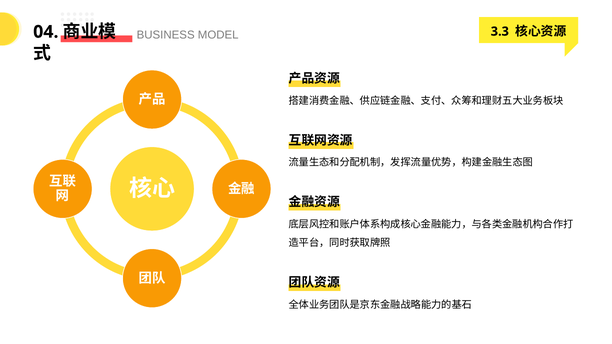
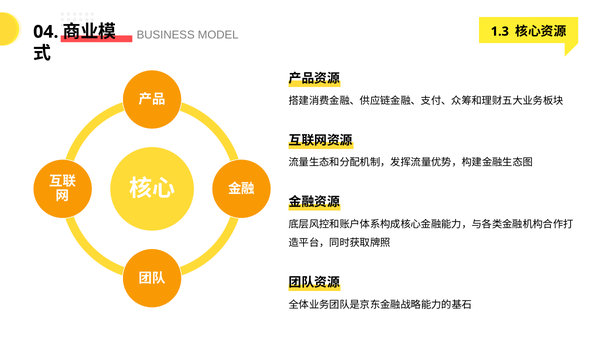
3.3: 3.3 -> 1.3
